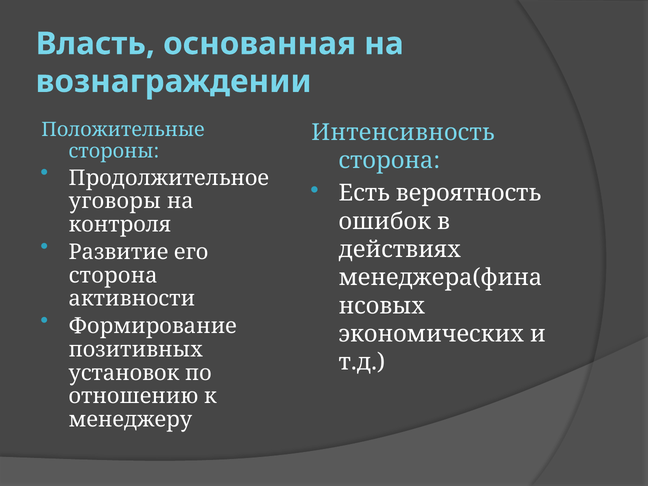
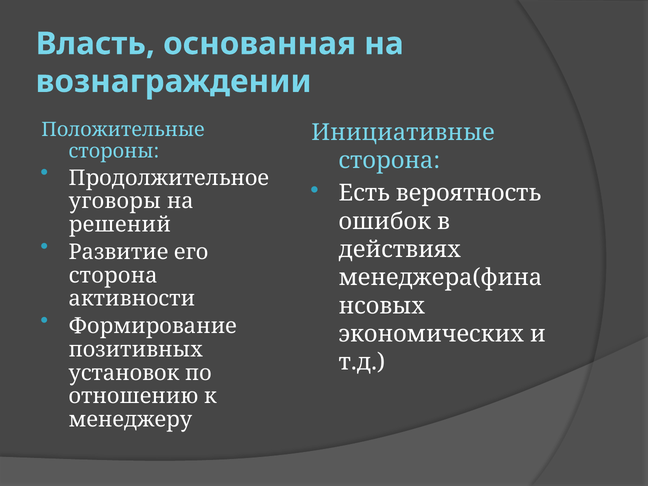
Интенсивность: Интенсивность -> Инициативные
контроля: контроля -> решений
